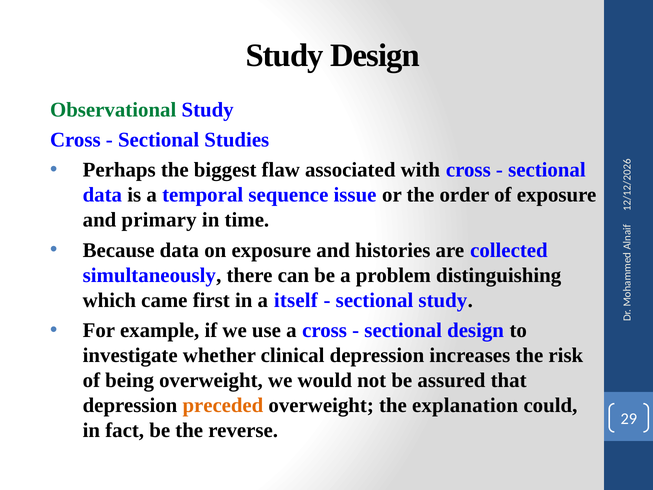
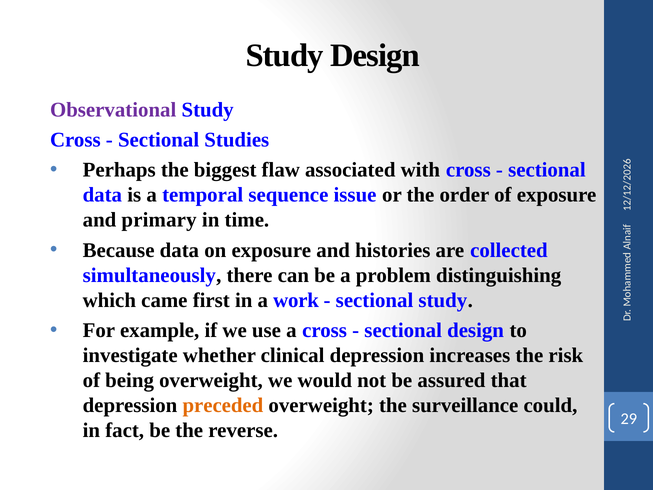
Observational colour: green -> purple
itself: itself -> work
explanation: explanation -> surveillance
